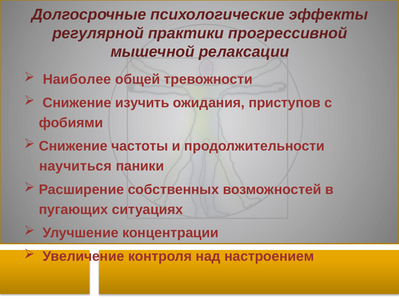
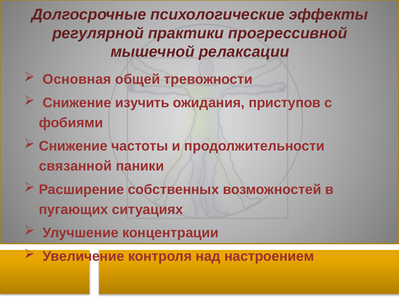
Наиболее: Наиболее -> Основная
научиться: научиться -> связанной
